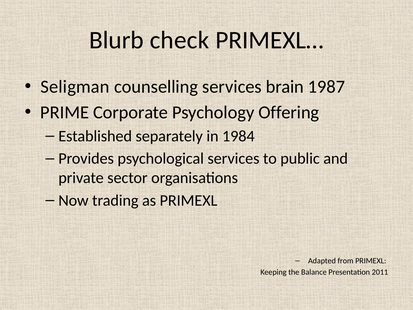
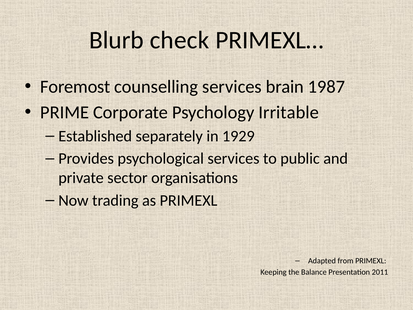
Seligman: Seligman -> Foremost
Offering: Offering -> Irritable
1984: 1984 -> 1929
